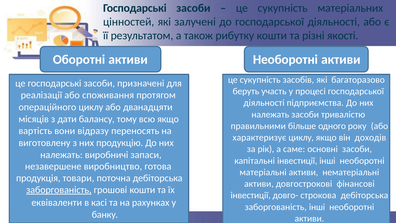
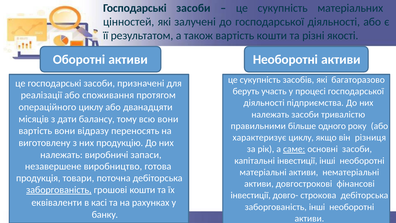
також рибутку: рибутку -> вартість
всю якщо: якщо -> вони
доходів: доходів -> різниця
саме underline: none -> present
